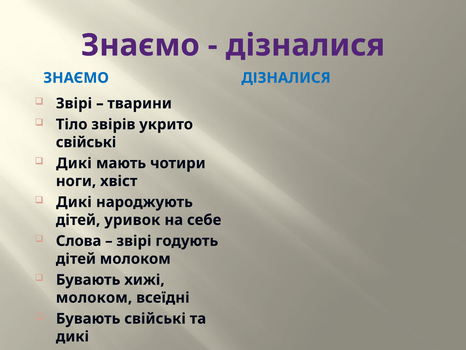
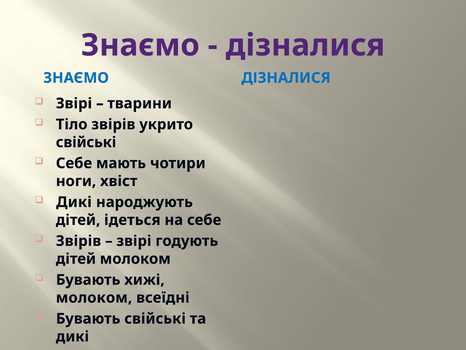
Дикі at (74, 163): Дикі -> Себе
уривок: уривок -> ідеться
Слова at (79, 241): Слова -> Звірів
